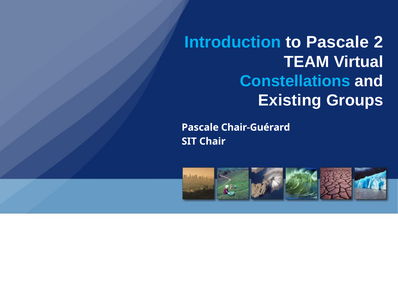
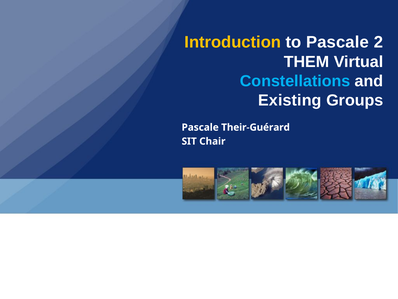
Introduction colour: light blue -> yellow
TEAM: TEAM -> THEM
Chair-Guérard: Chair-Guérard -> Their-Guérard
